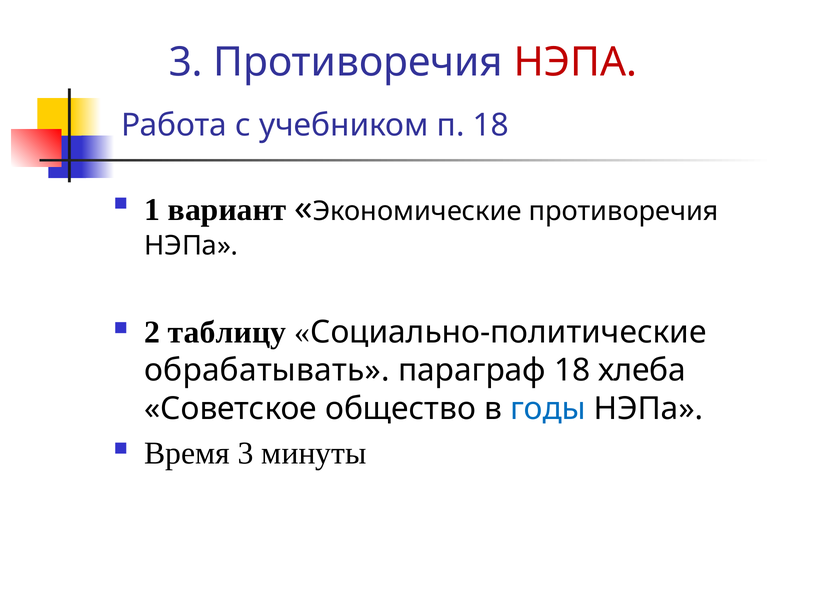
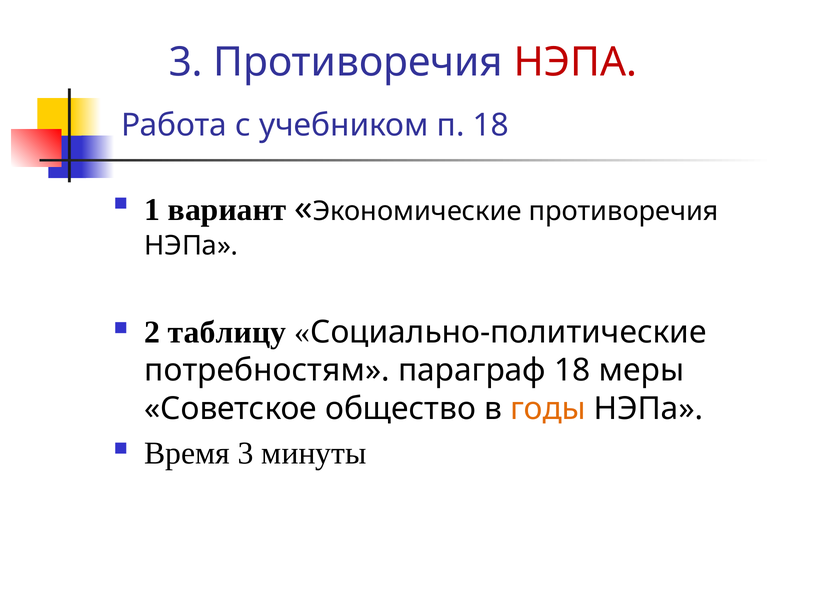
обрабатывать: обрабатывать -> потребностям
хлеба: хлеба -> меры
годы colour: blue -> orange
